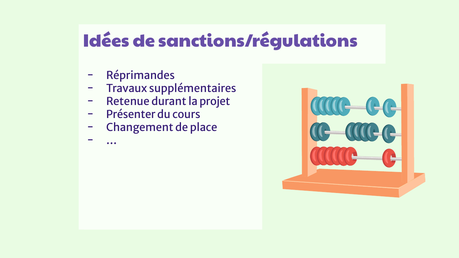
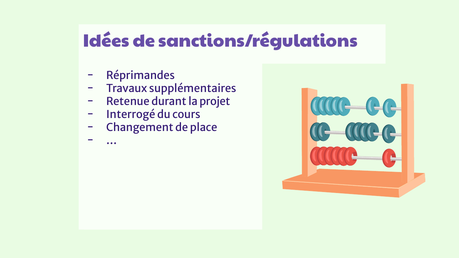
Présenter: Présenter -> Interrogé
